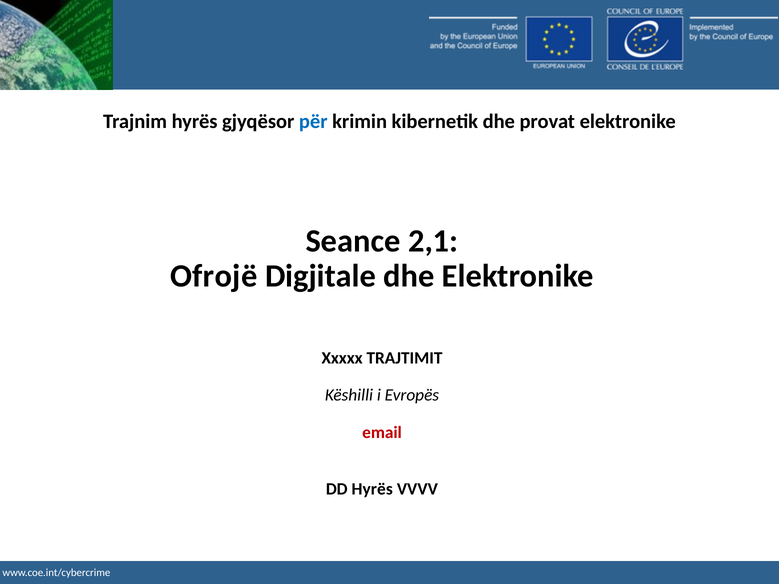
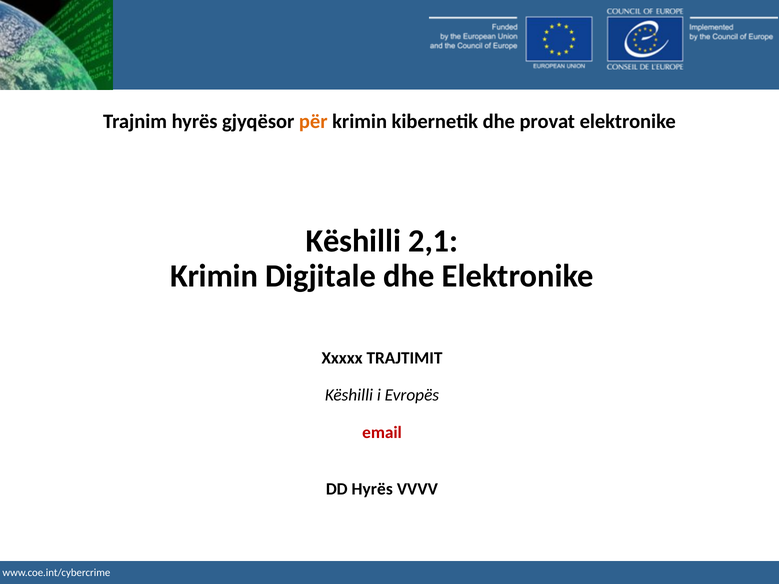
për colour: blue -> orange
Seance at (353, 241): Seance -> Këshilli
Ofrojë at (214, 276): Ofrojë -> Krimin
